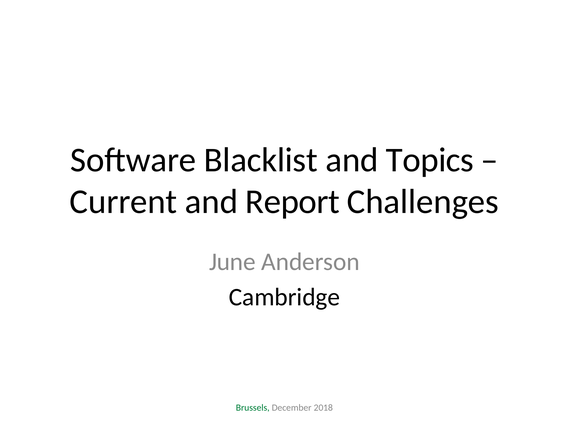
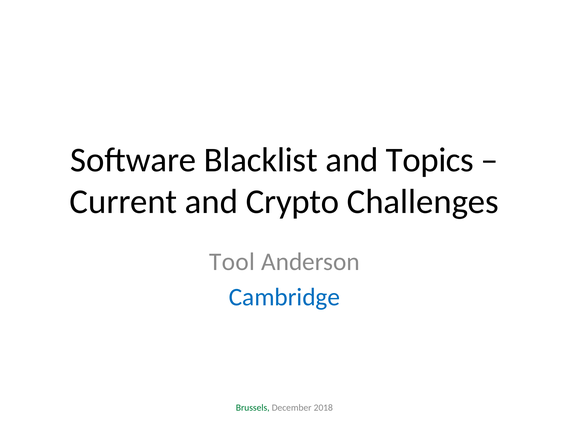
Report: Report -> Crypto
June: June -> Tool
Cambridge colour: black -> blue
